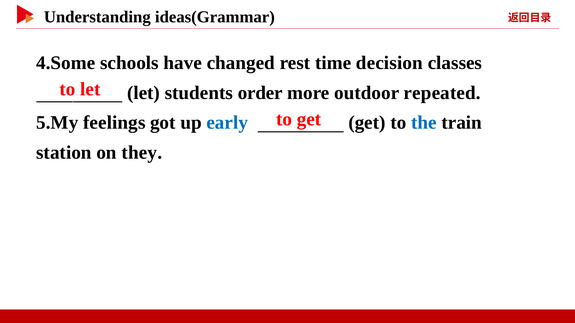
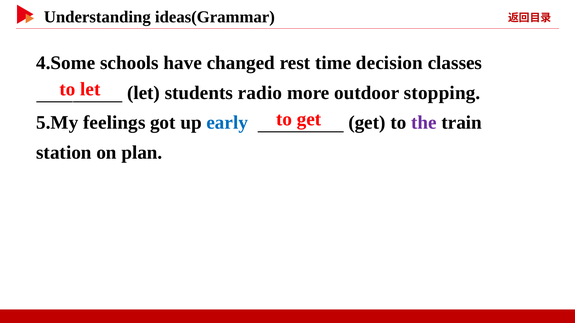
order: order -> radio
repeated: repeated -> stopping
the colour: blue -> purple
they: they -> plan
